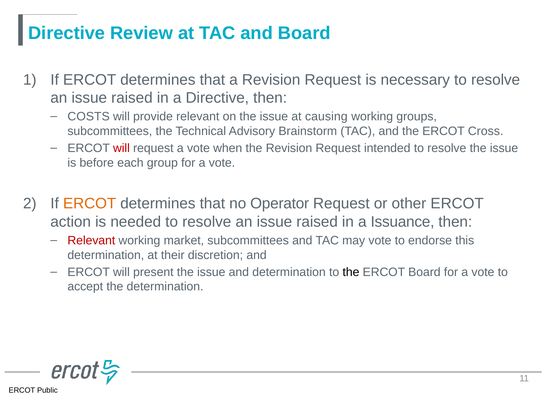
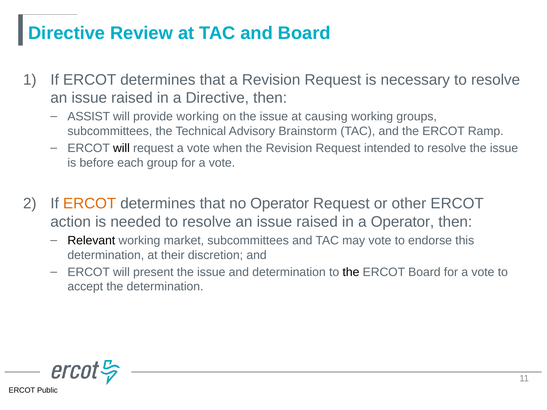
COSTS: COSTS -> ASSIST
provide relevant: relevant -> working
Cross: Cross -> Ramp
will at (121, 148) colour: red -> black
a Issuance: Issuance -> Operator
Relevant at (91, 241) colour: red -> black
